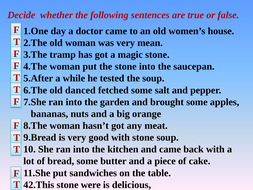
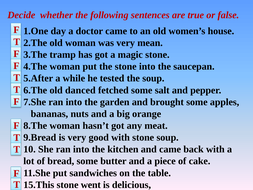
42.This: 42.This -> 15.This
were: were -> went
